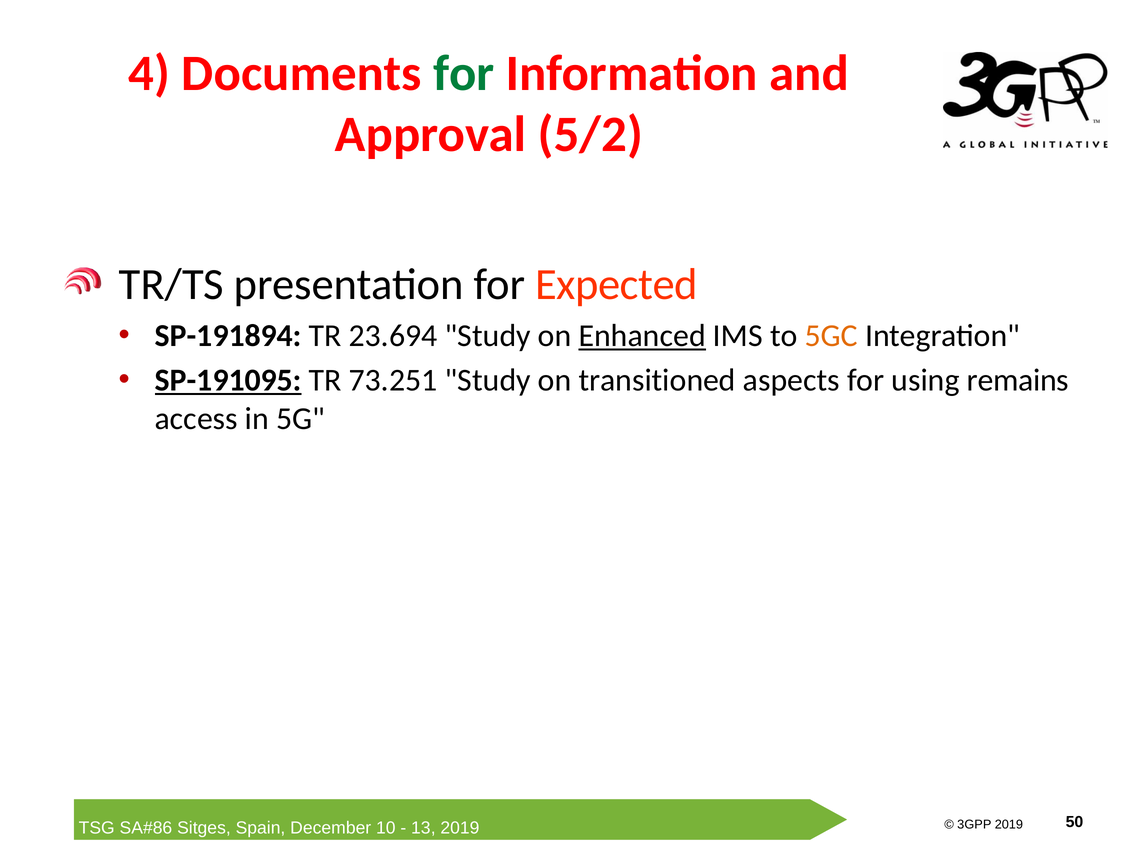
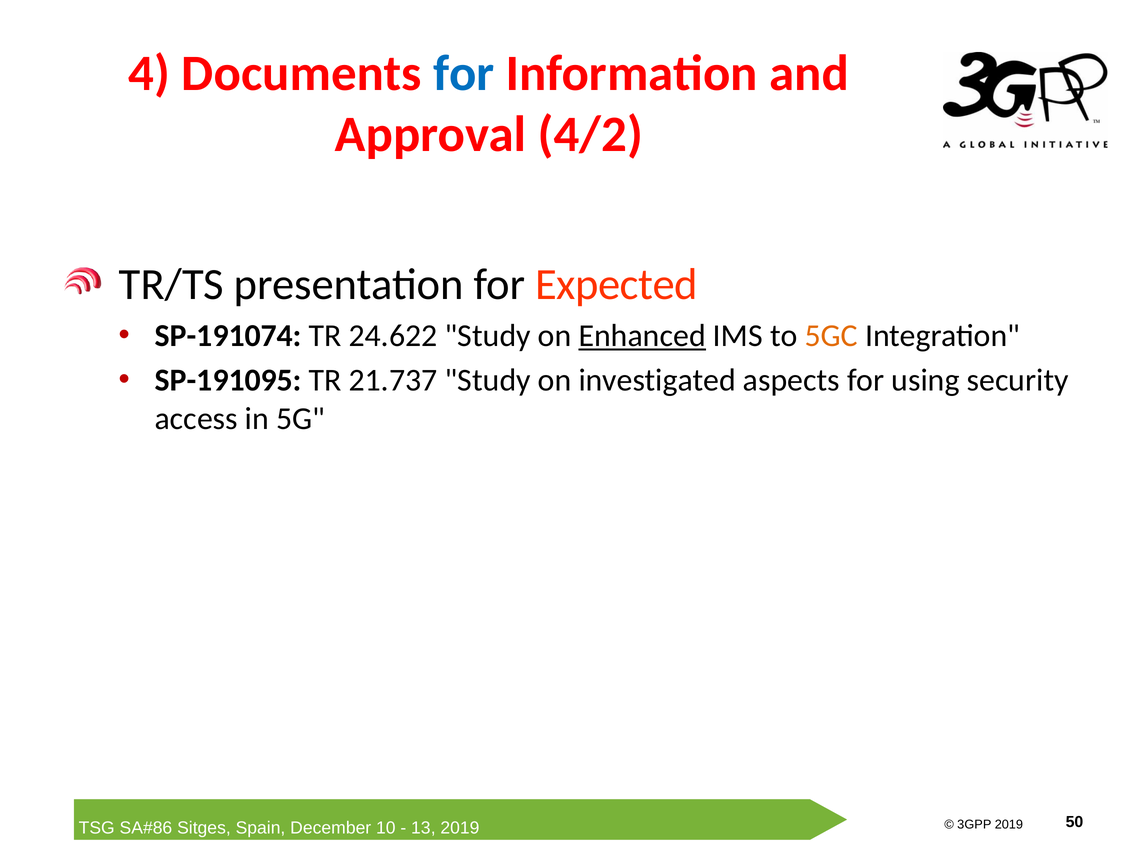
for at (464, 73) colour: green -> blue
5/2: 5/2 -> 4/2
SP-191894: SP-191894 -> SP-191074
23.694: 23.694 -> 24.622
SP-191095 underline: present -> none
73.251: 73.251 -> 21.737
transitioned: transitioned -> investigated
remains: remains -> security
